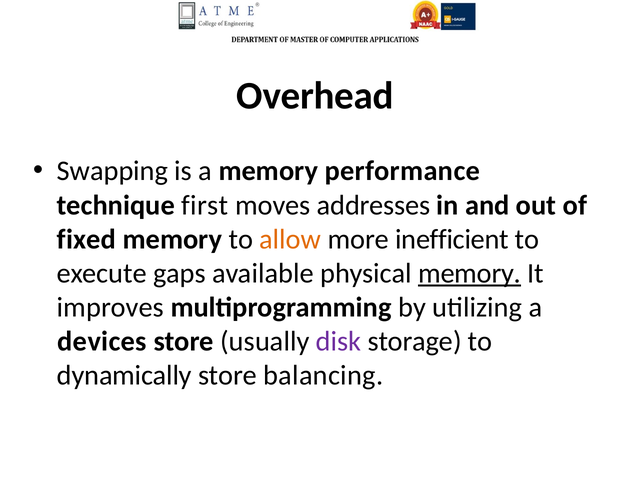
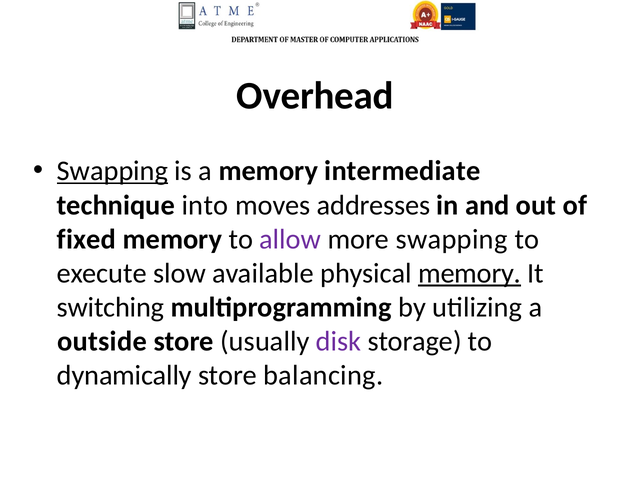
Swapping at (113, 171) underline: none -> present
performance: performance -> intermediate
first: first -> into
allow colour: orange -> purple
more inefficient: inefficient -> swapping
gaps: gaps -> slow
improves: improves -> switching
devices: devices -> outside
